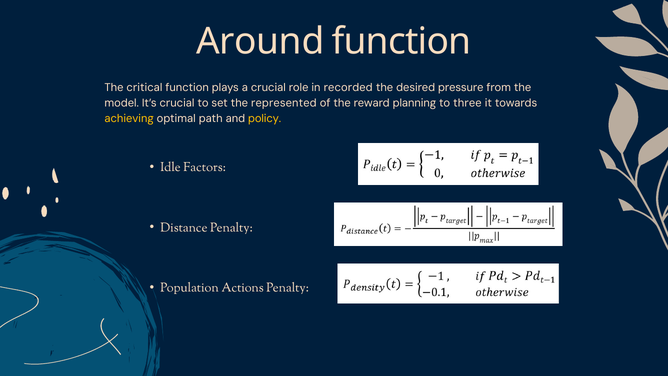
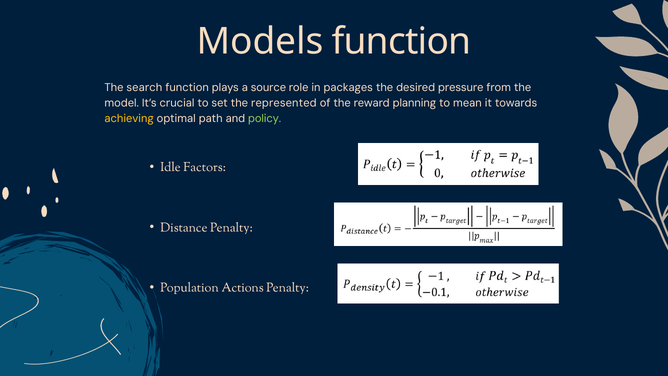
Around: Around -> Models
critical: critical -> search
a crucial: crucial -> source
recorded: recorded -> packages
three: three -> mean
policy colour: yellow -> light green
